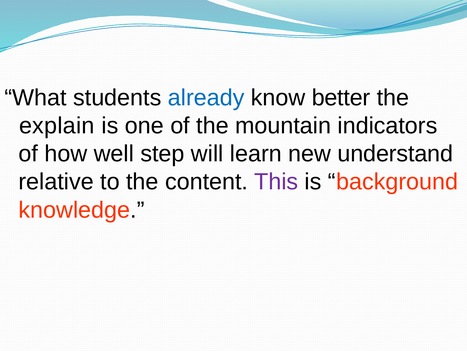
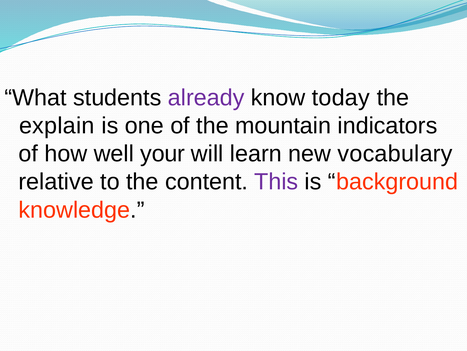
already colour: blue -> purple
better: better -> today
step: step -> your
understand: understand -> vocabulary
